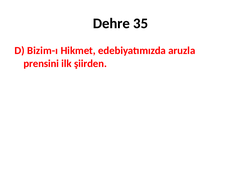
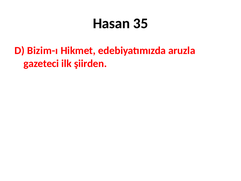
Dehre: Dehre -> Hasan
prensini: prensini -> gazeteci
